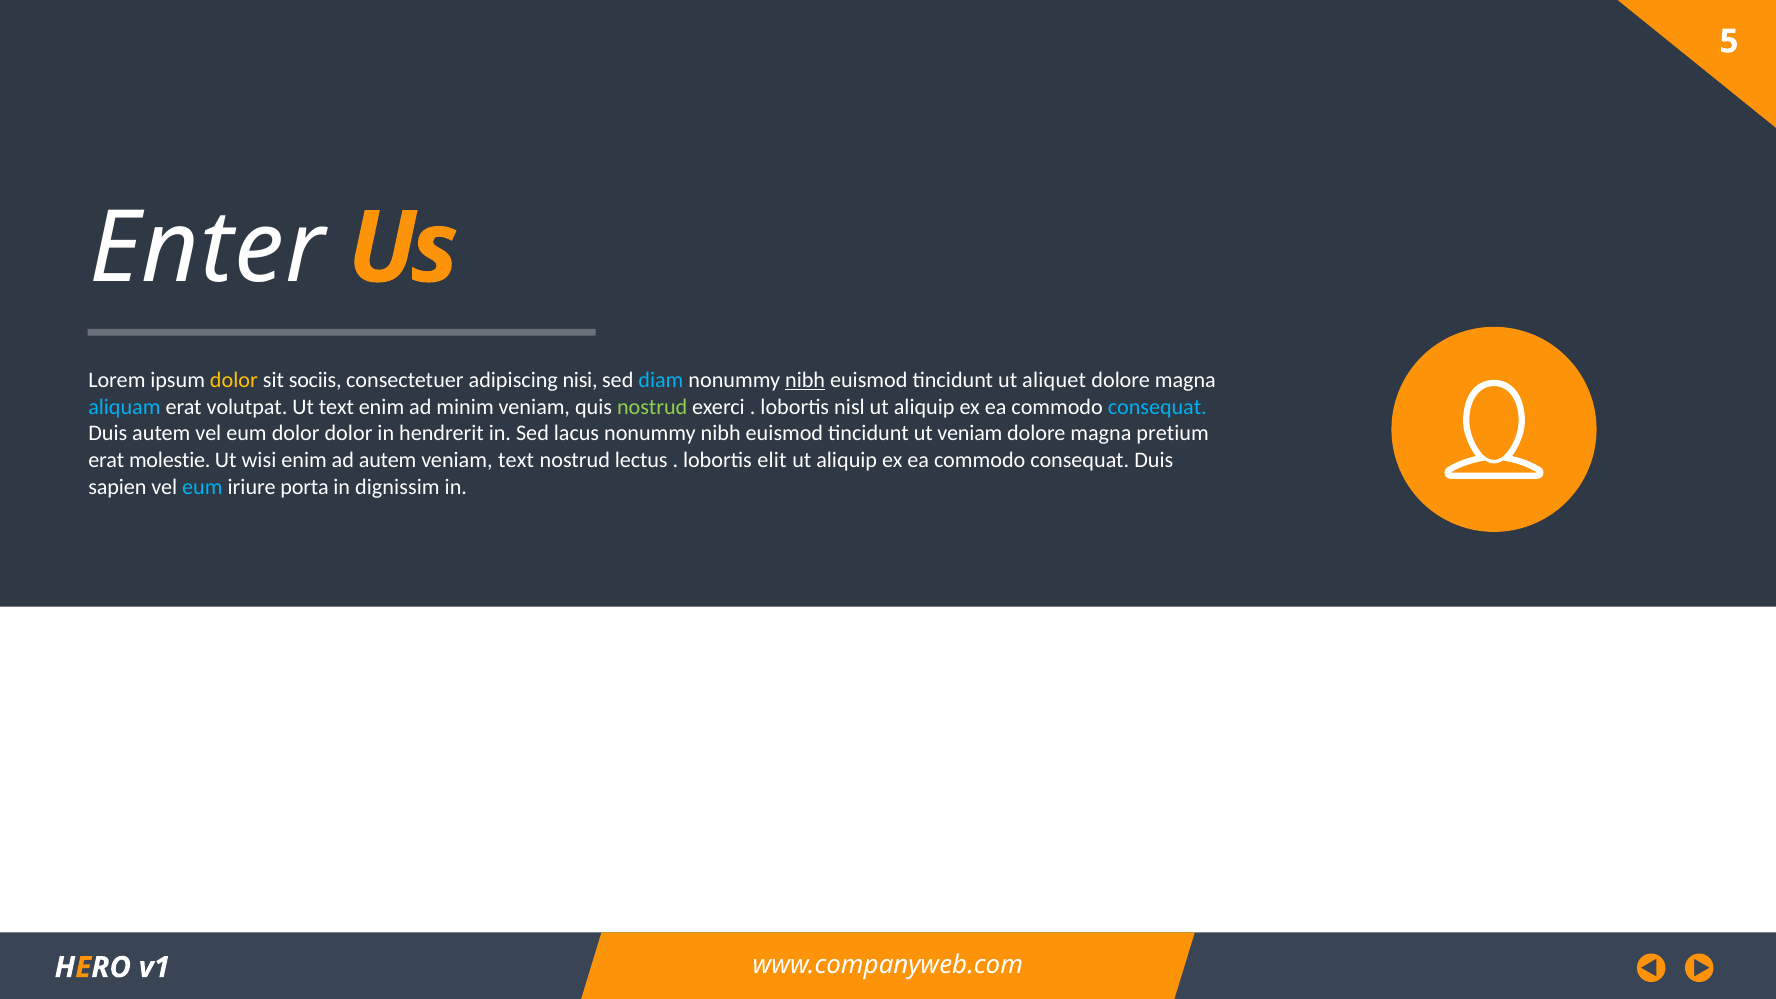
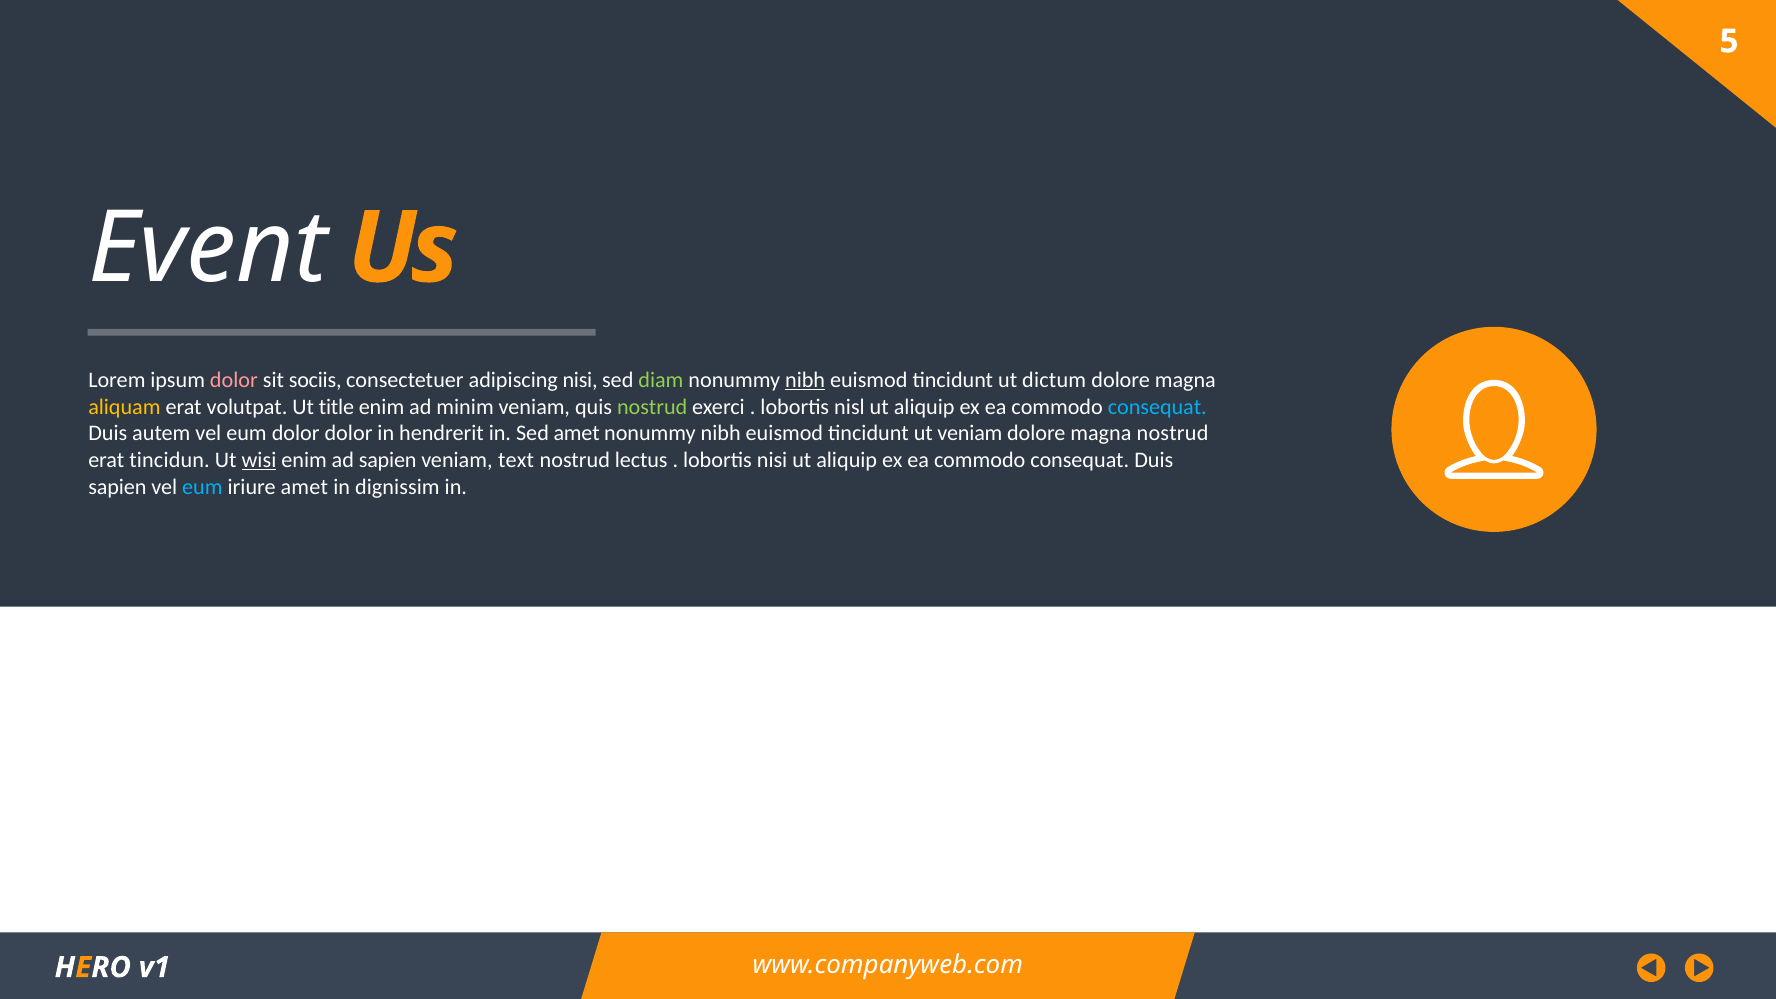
Enter: Enter -> Event
dolor at (234, 380) colour: yellow -> pink
diam colour: light blue -> light green
aliquet: aliquet -> dictum
aliquam colour: light blue -> yellow
Ut text: text -> title
Sed lacus: lacus -> amet
magna pretium: pretium -> nostrud
molestie: molestie -> tincidun
wisi underline: none -> present
ad autem: autem -> sapien
lobortis elit: elit -> nisi
iriure porta: porta -> amet
